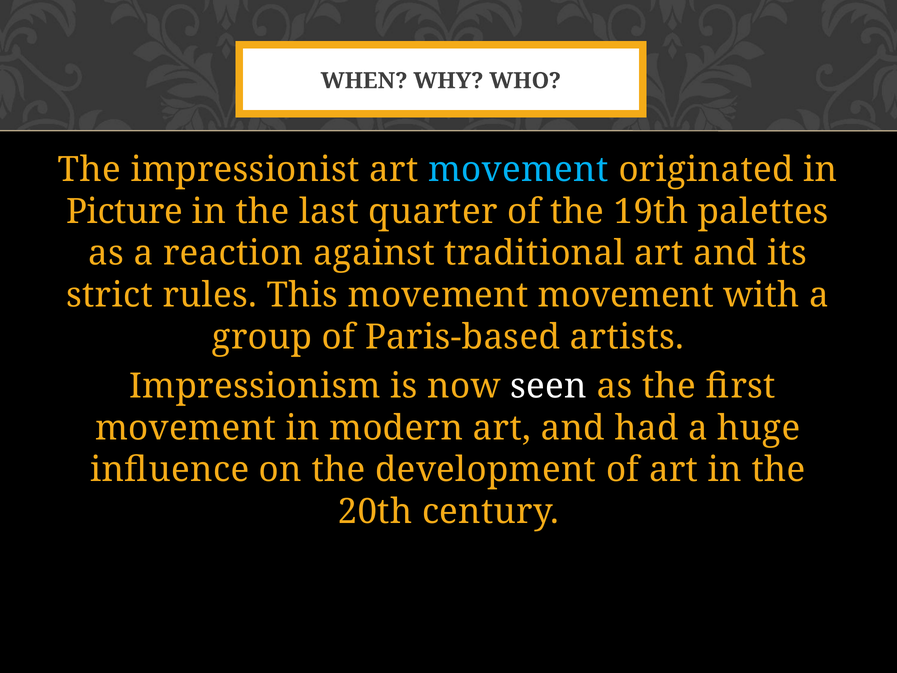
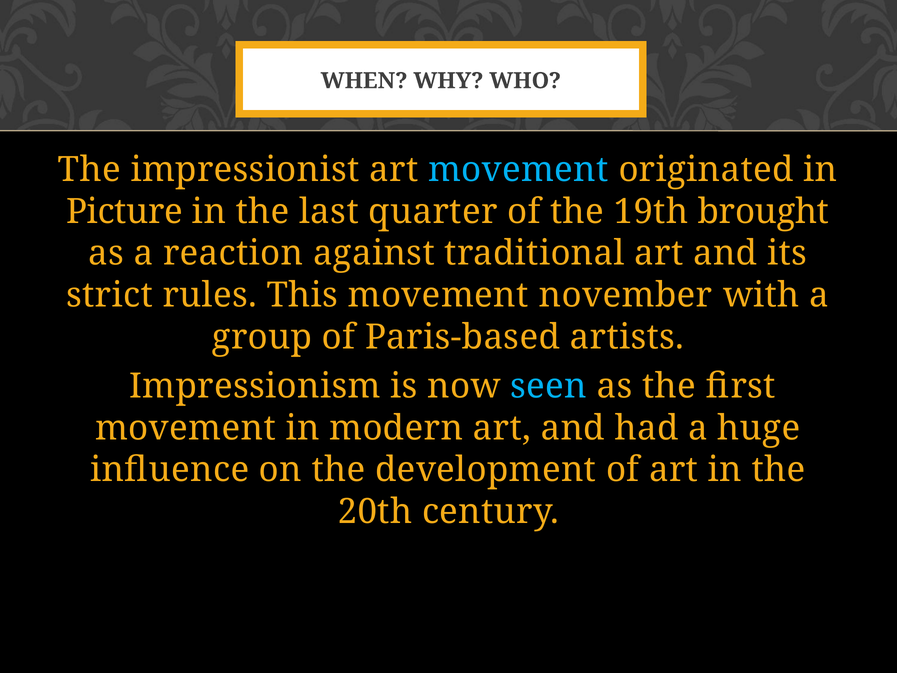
palettes: palettes -> brought
movement movement: movement -> november
seen colour: white -> light blue
